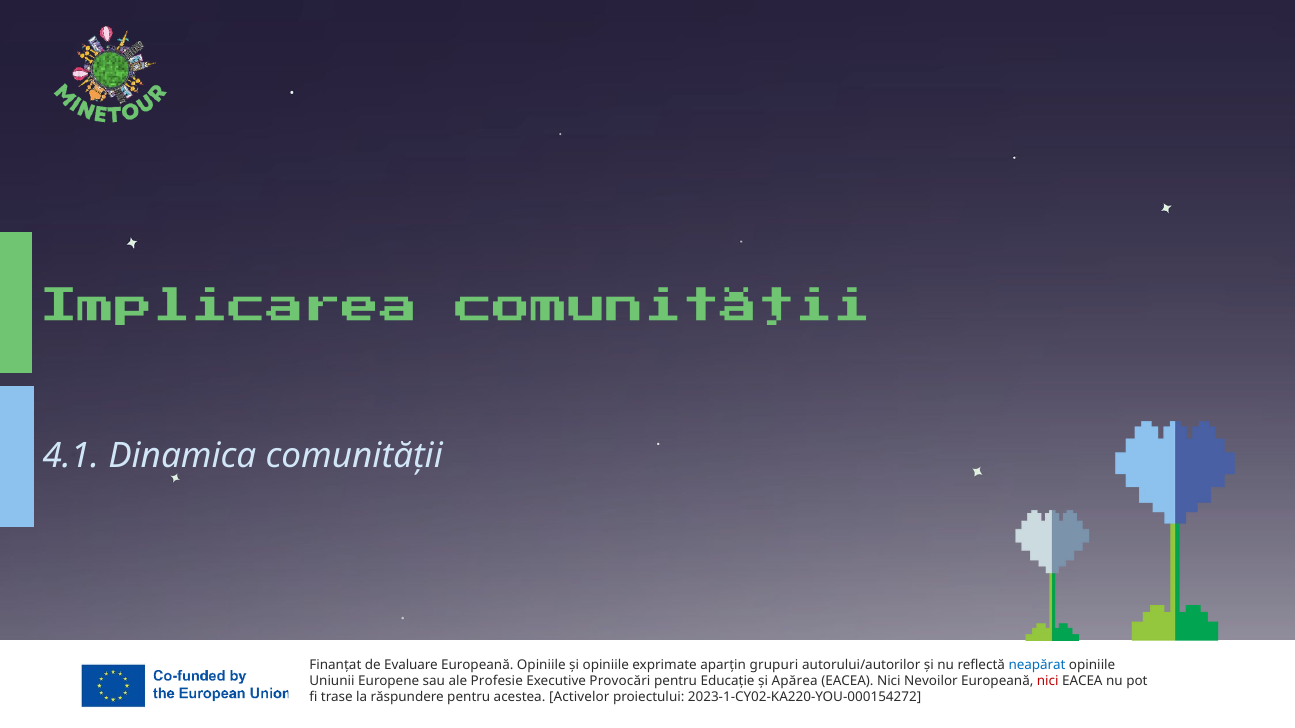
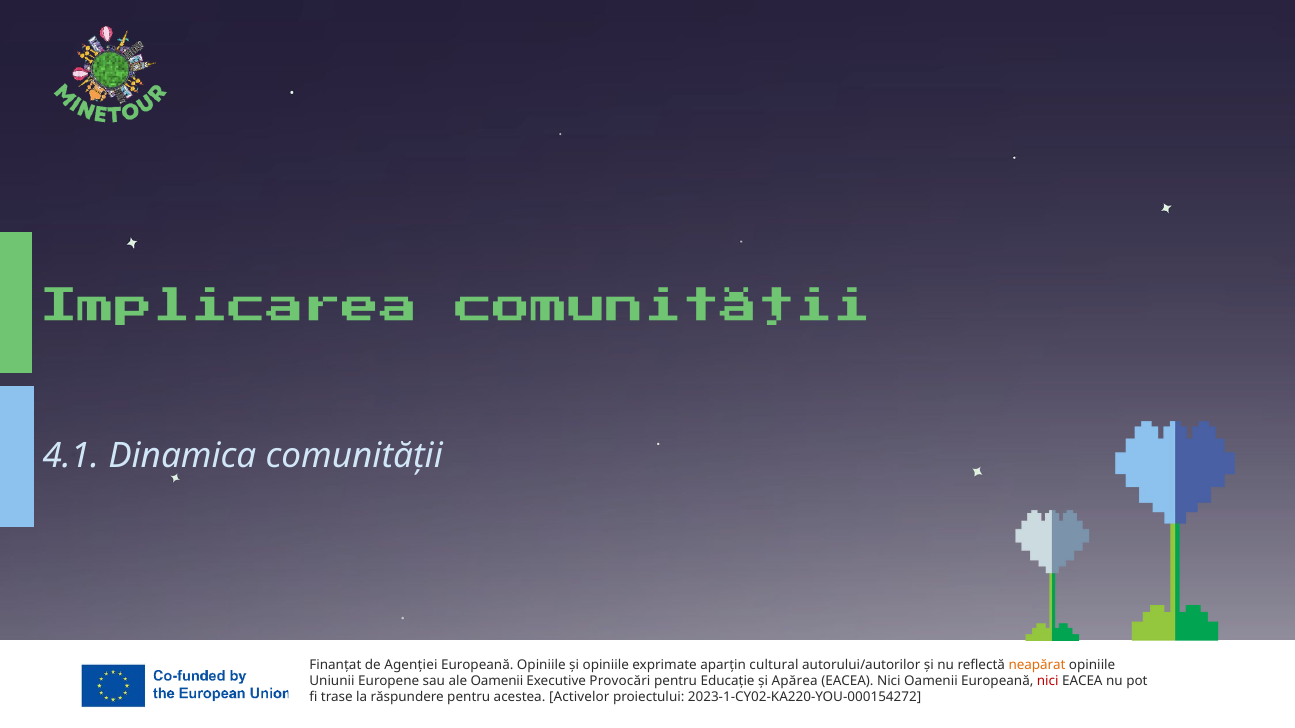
Evaluare: Evaluare -> Agenției
grupuri: grupuri -> cultural
neapărat colour: blue -> orange
ale Profesie: Profesie -> Oamenii
Nici Nevoilor: Nevoilor -> Oamenii
